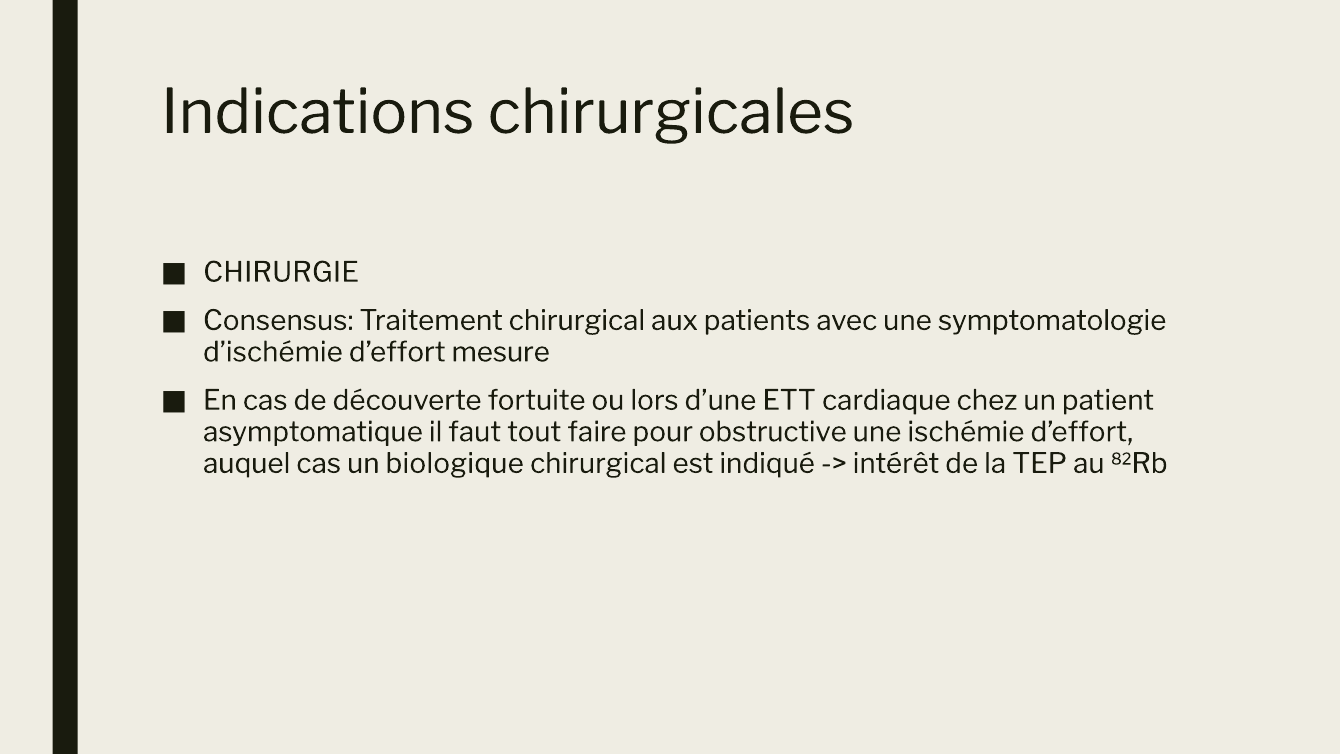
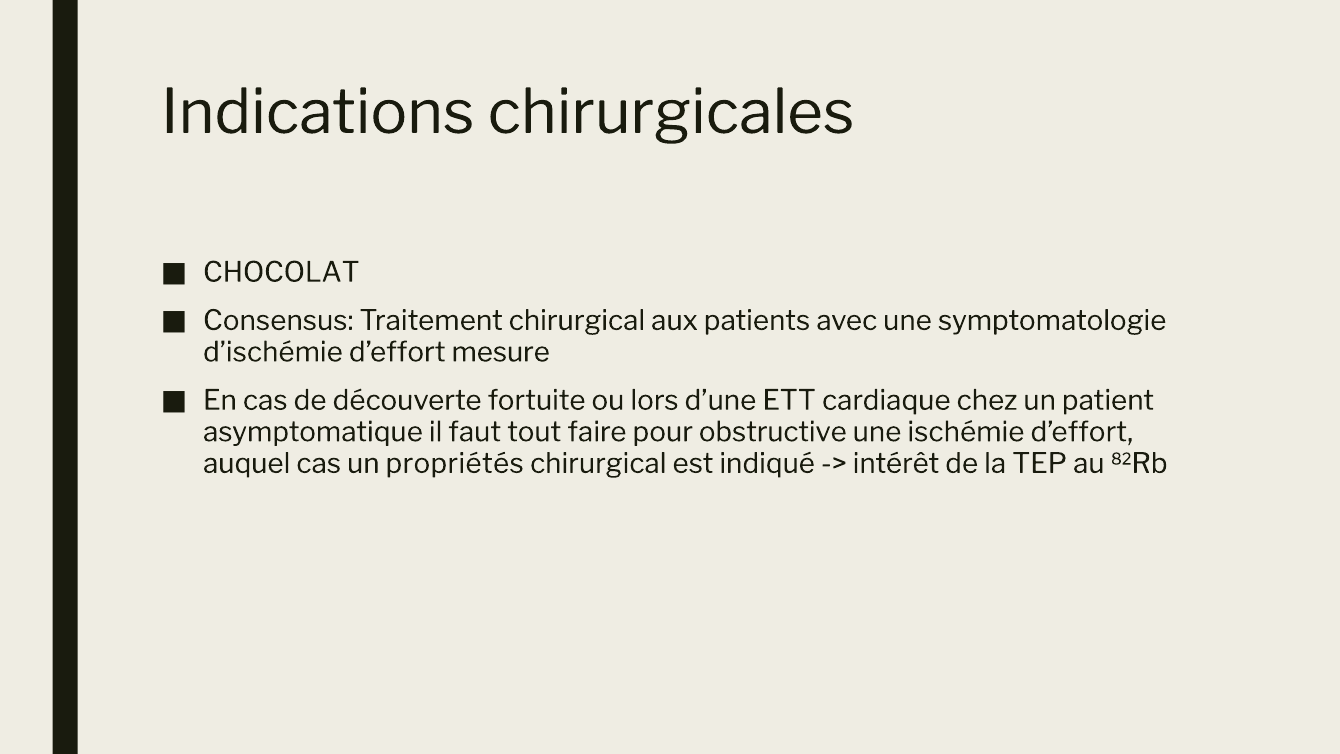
CHIRURGIE: CHIRURGIE -> CHOCOLAT
biologique: biologique -> propriétés
